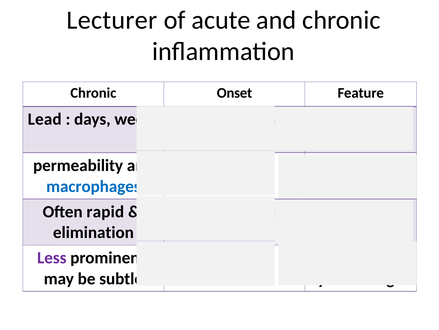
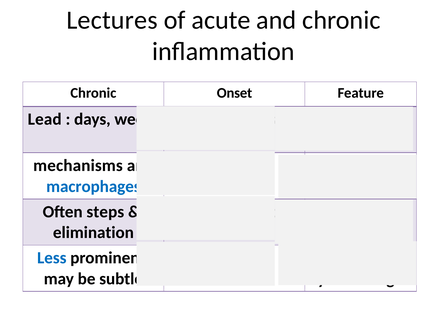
Lecturer: Lecturer -> Lectures
permeability: permeability -> mechanisms
rapid: rapid -> steps
Less colour: purple -> blue
